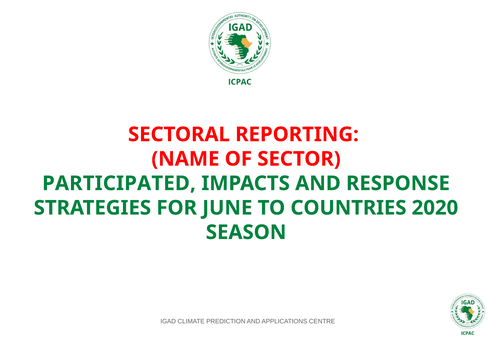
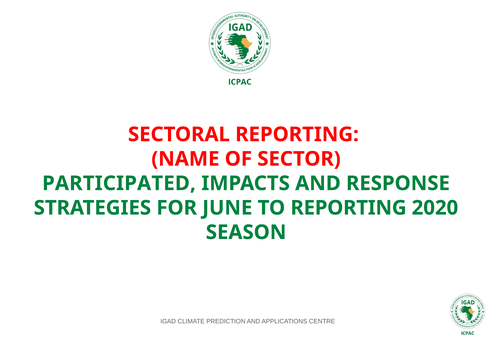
TO COUNTRIES: COUNTRIES -> REPORTING
